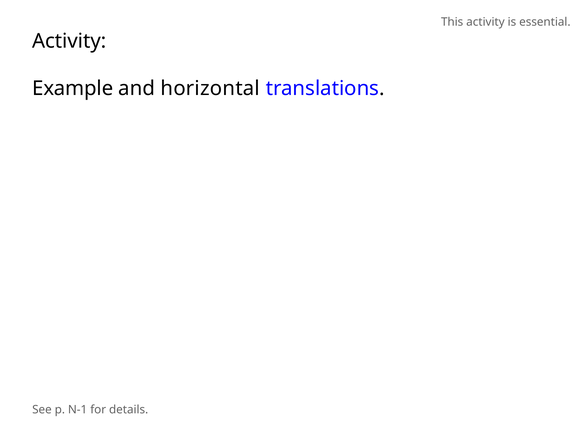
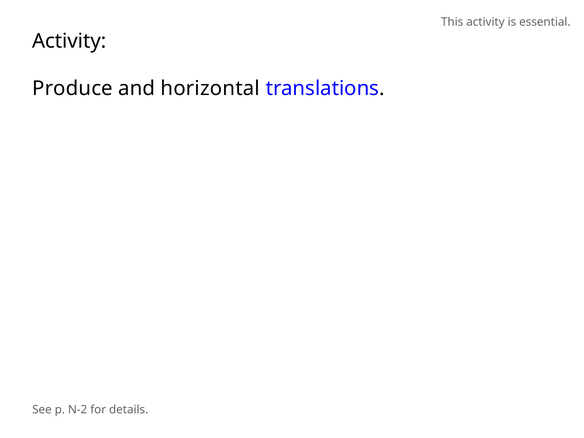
Example: Example -> Produce
N-1: N-1 -> N-2
